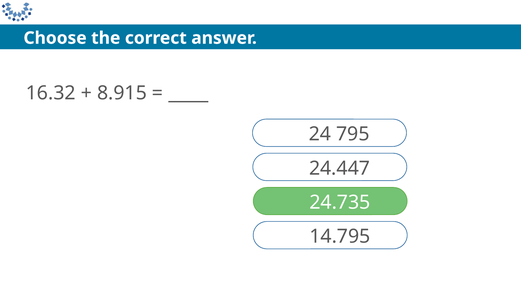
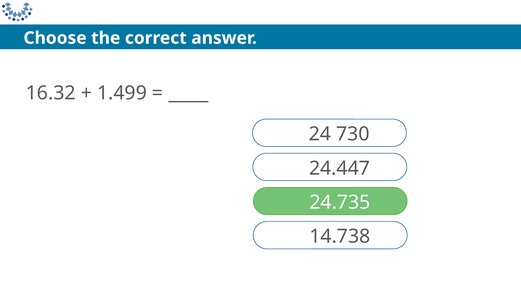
8.915: 8.915 -> 1.499
795: 795 -> 730
14.795: 14.795 -> 14.738
